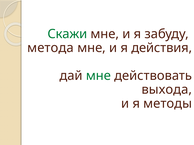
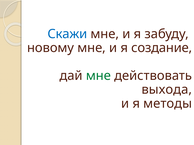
Скажи colour: green -> blue
метода: метода -> новому
действия: действия -> создание
